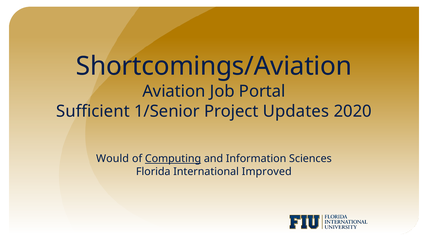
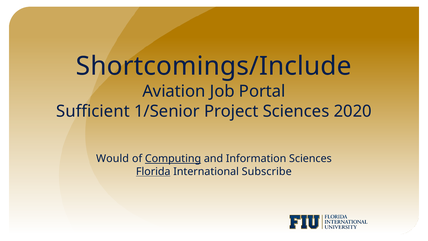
Shortcomings/Aviation: Shortcomings/Aviation -> Shortcomings/Include
Project Updates: Updates -> Sciences
Florida underline: none -> present
Improved: Improved -> Subscribe
